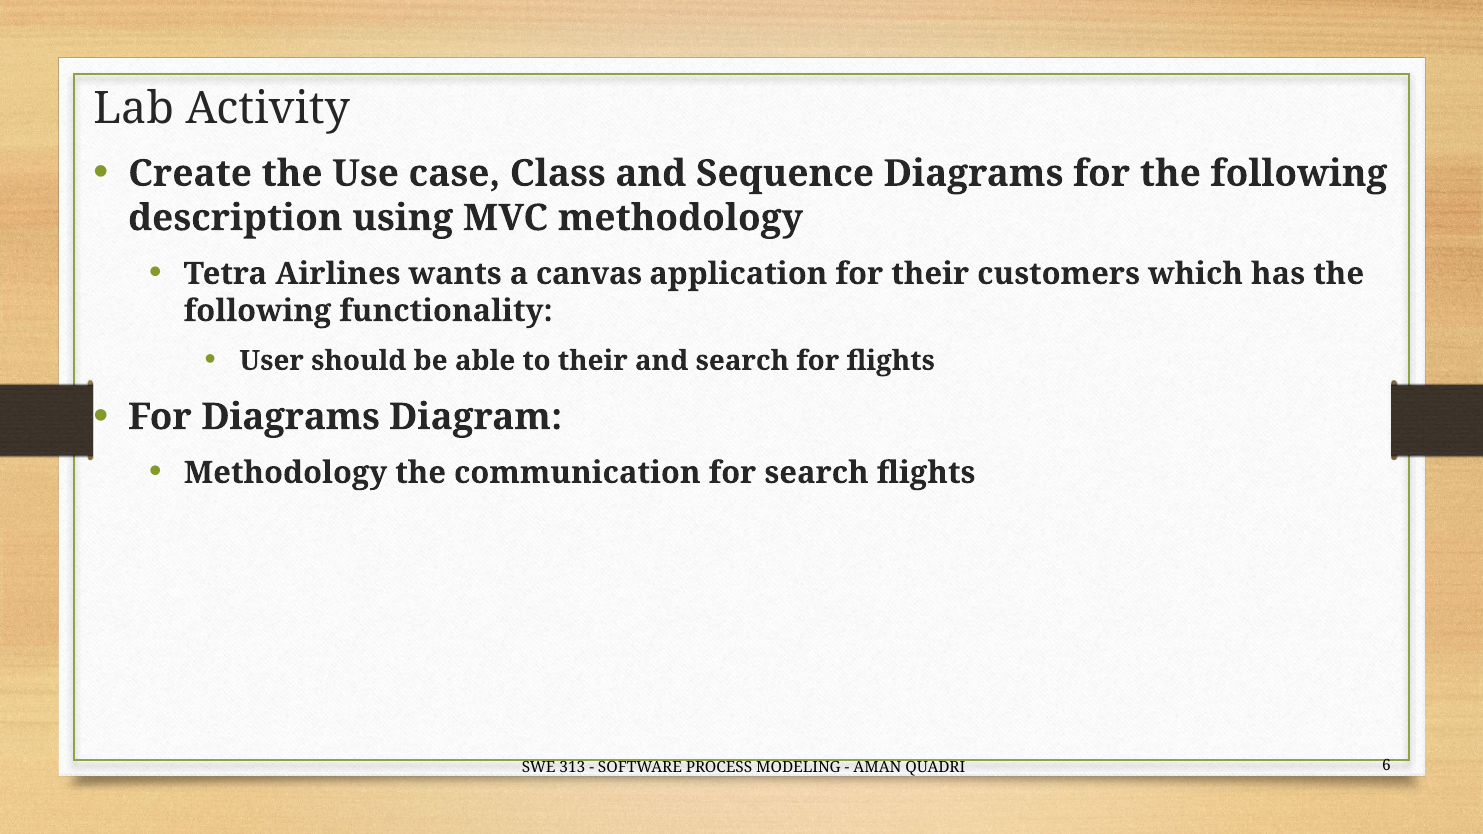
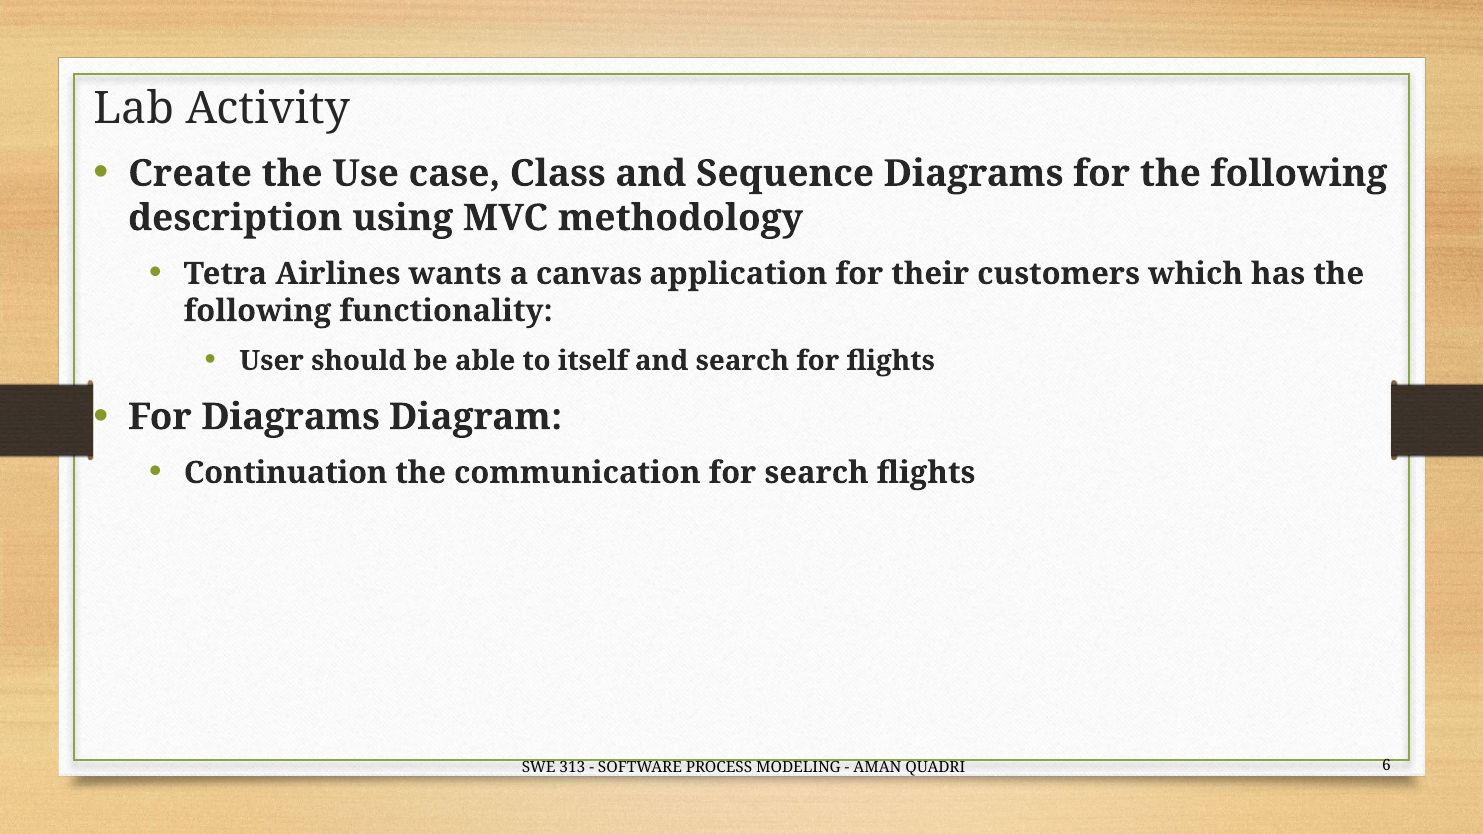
to their: their -> itself
Methodology at (285, 473): Methodology -> Continuation
